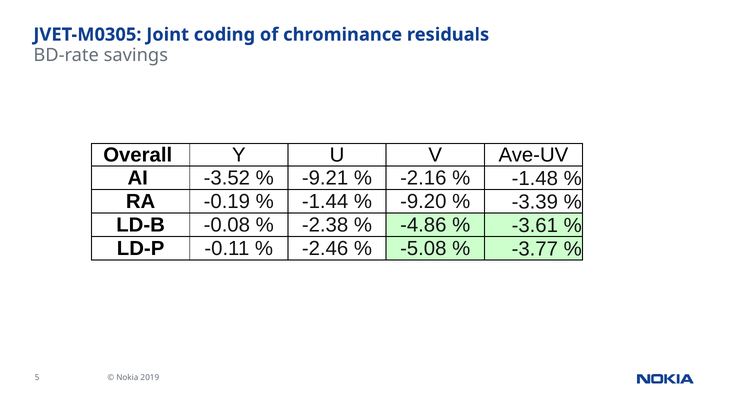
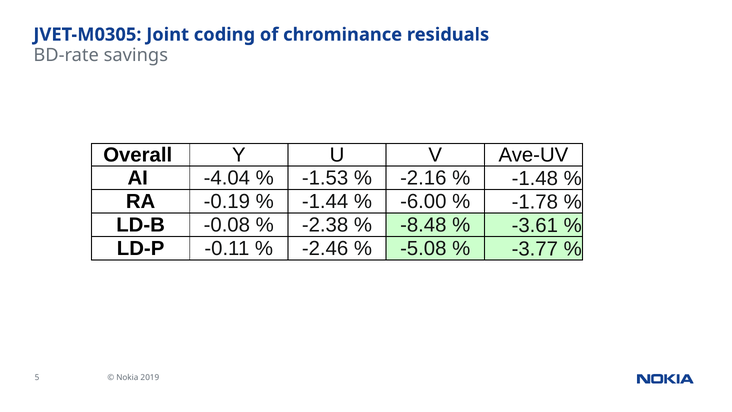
-3.52: -3.52 -> -4.04
-9.21: -9.21 -> -1.53
-9.20: -9.20 -> -6.00
-3.39: -3.39 -> -1.78
-4.86: -4.86 -> -8.48
